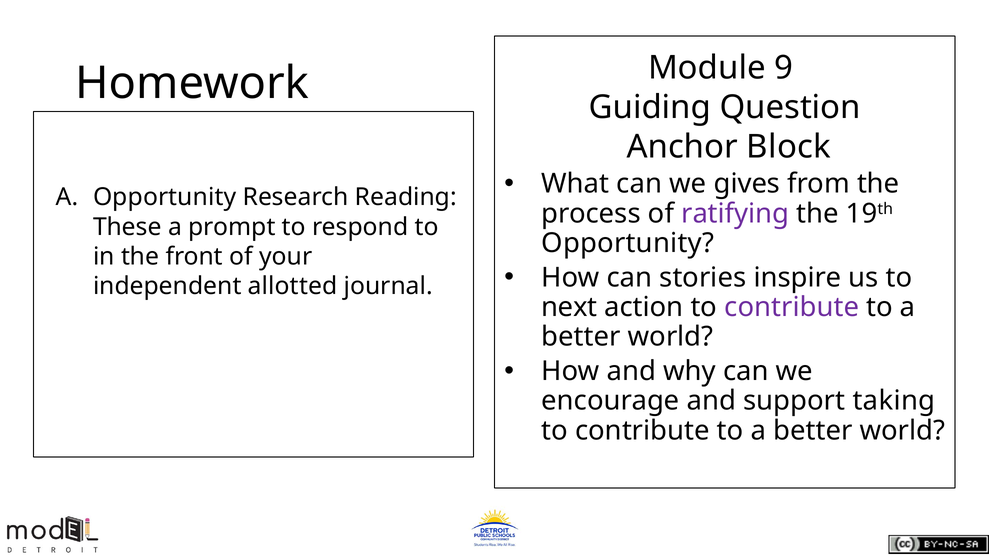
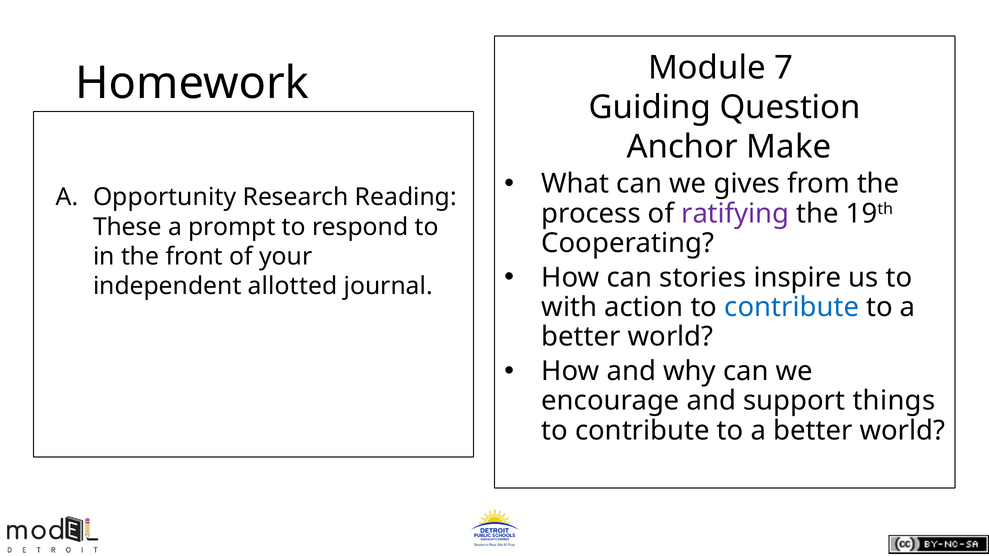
9: 9 -> 7
Block: Block -> Make
Opportunity at (628, 243): Opportunity -> Cooperating
next: next -> with
contribute at (792, 307) colour: purple -> blue
taking: taking -> things
